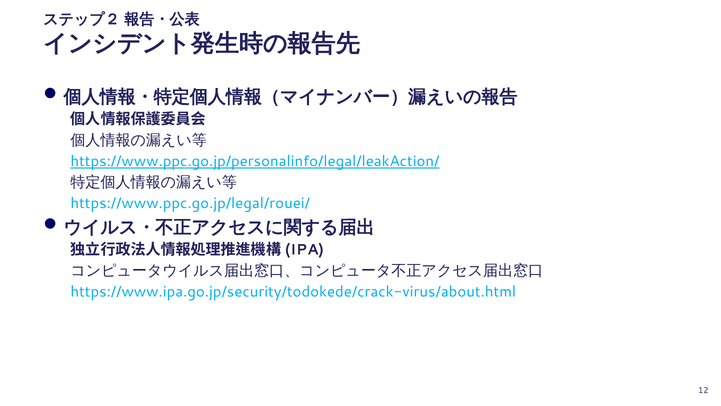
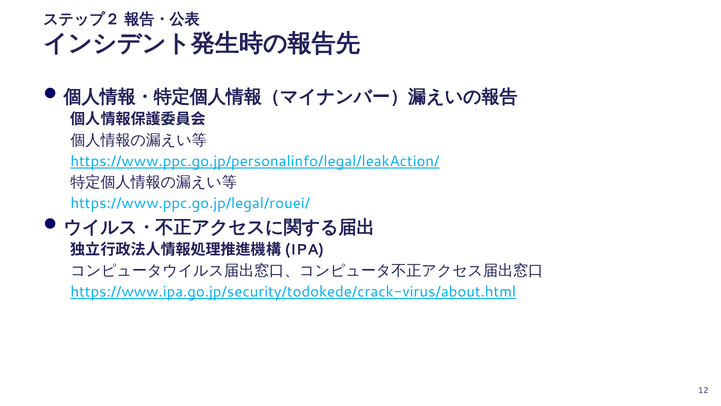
https://www.ipa.go.jp/security/todokede/crack-virus/about.html underline: none -> present
